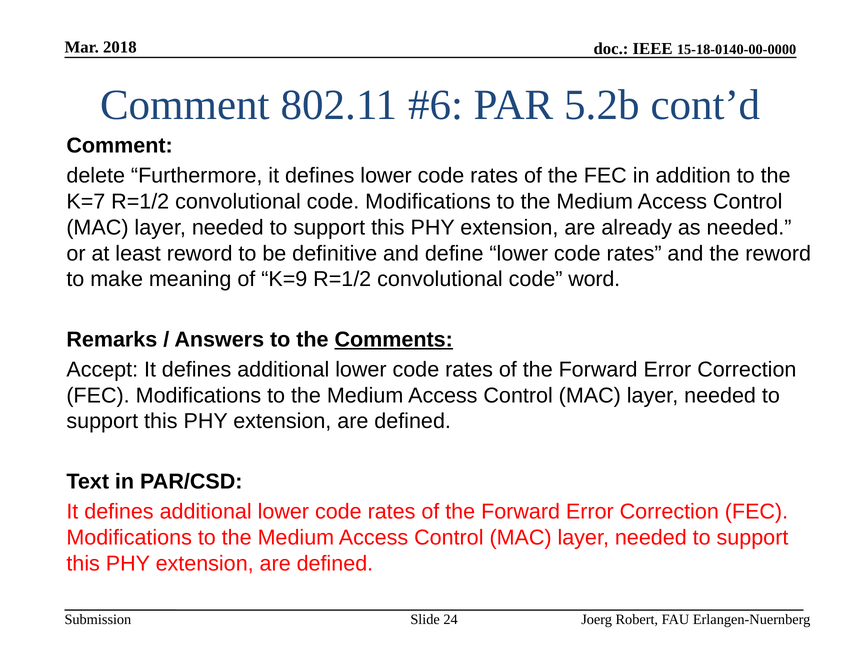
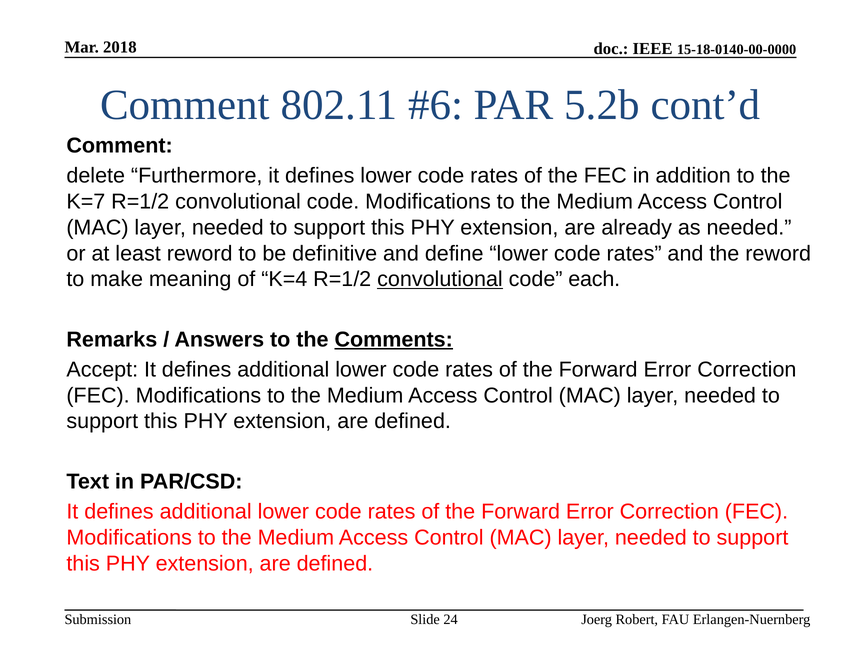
K=9: K=9 -> K=4
convolutional at (440, 279) underline: none -> present
word: word -> each
